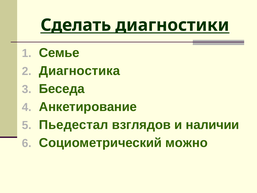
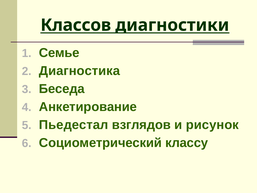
Сделать: Сделать -> Классов
наличии: наличии -> рисунок
можно: можно -> классу
